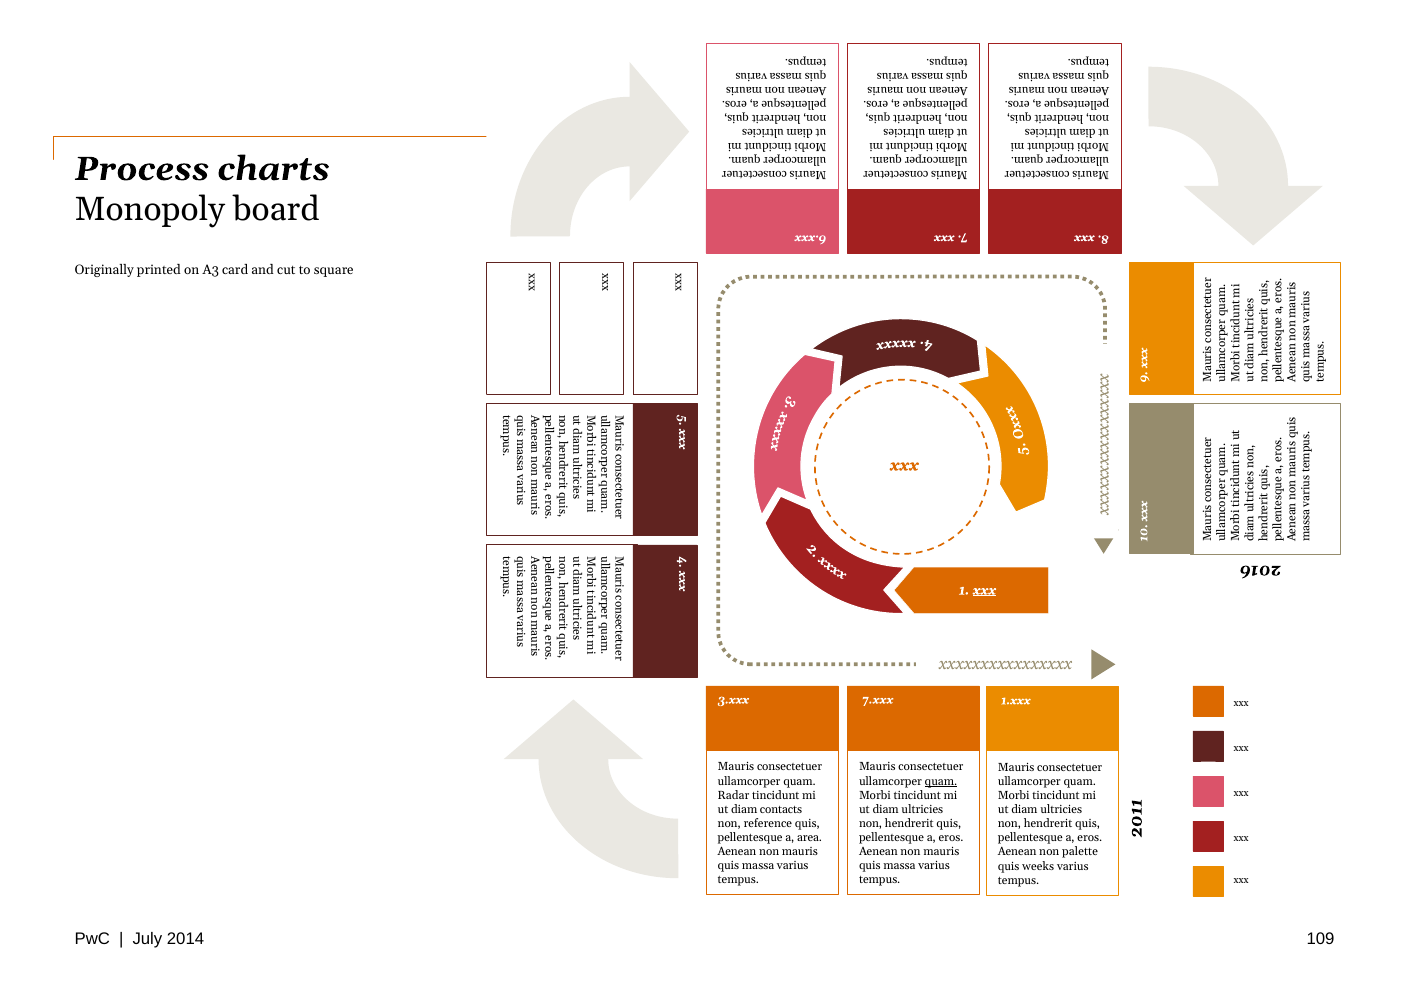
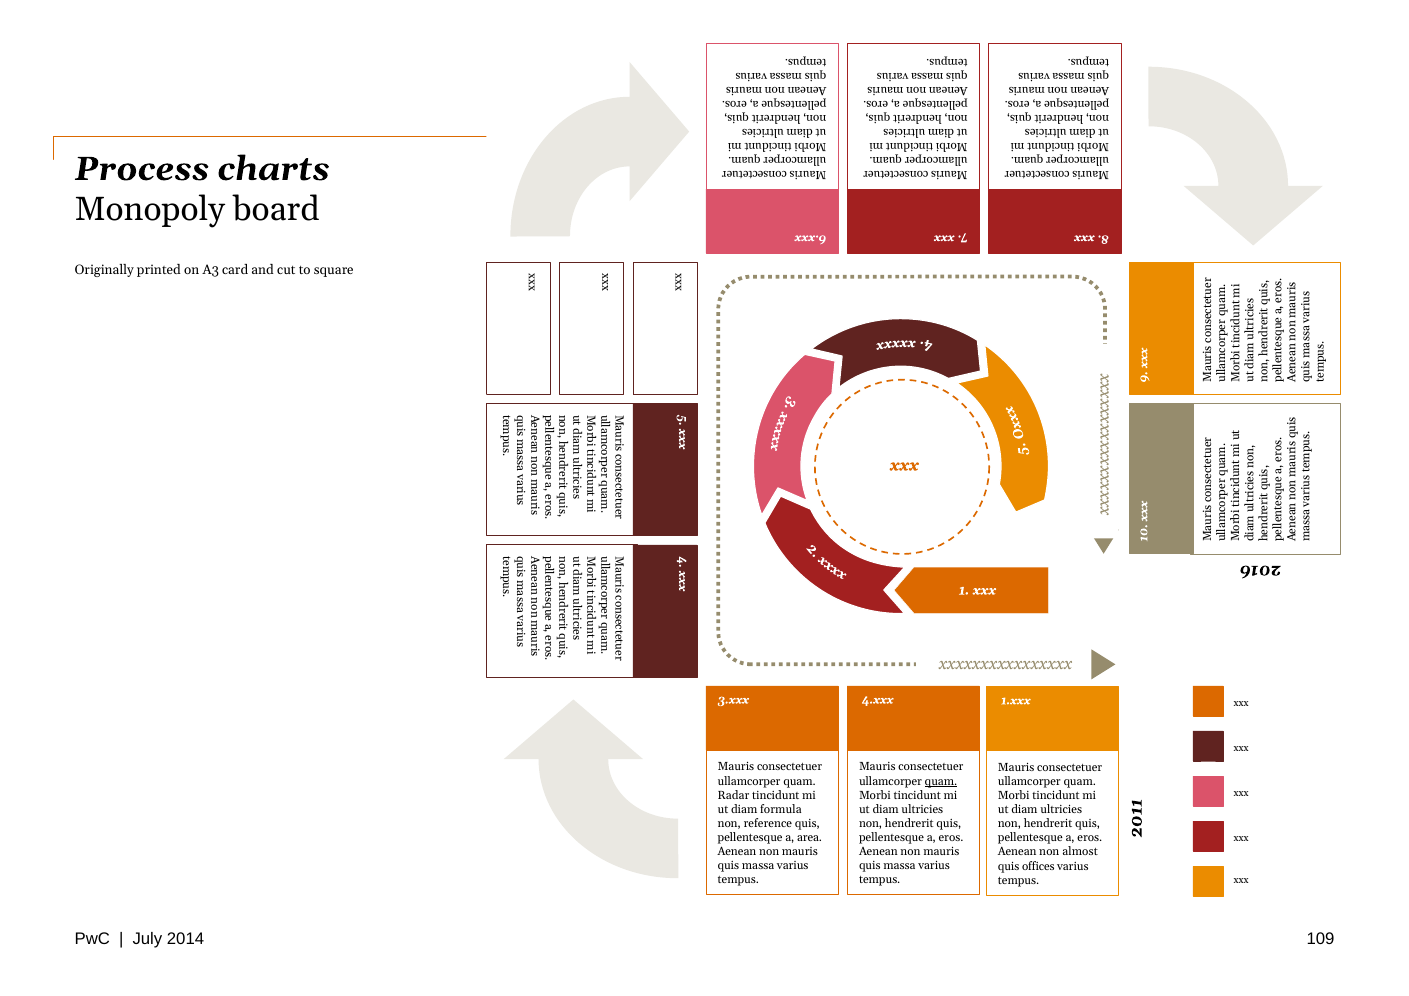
xxx at (984, 590) underline: present -> none
7.xxx: 7.xxx -> 4.xxx
contacts: contacts -> formula
palette: palette -> almost
weeks: weeks -> offices
